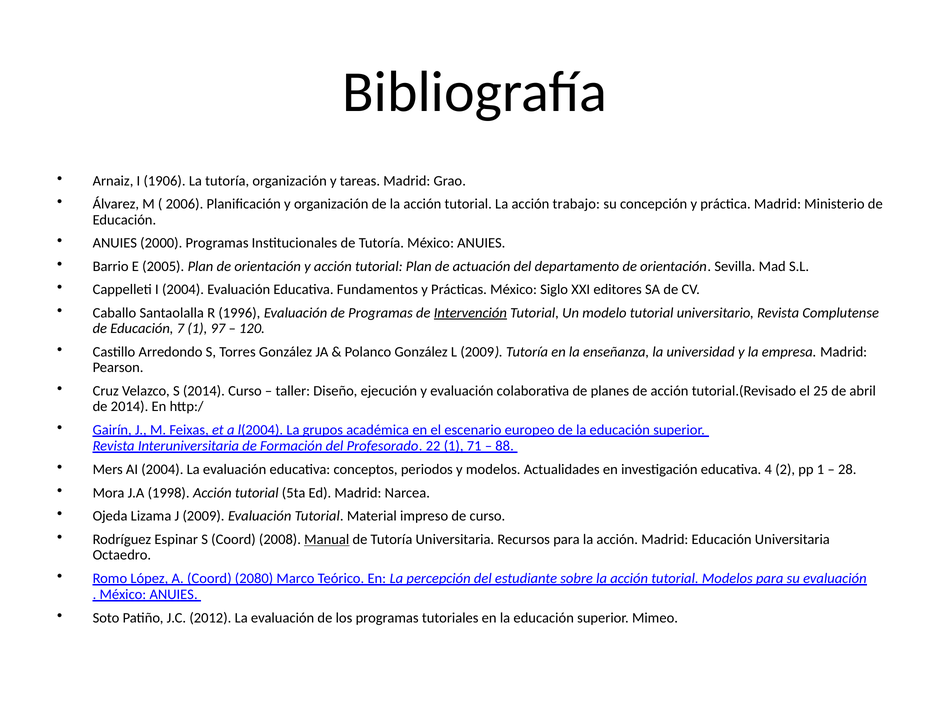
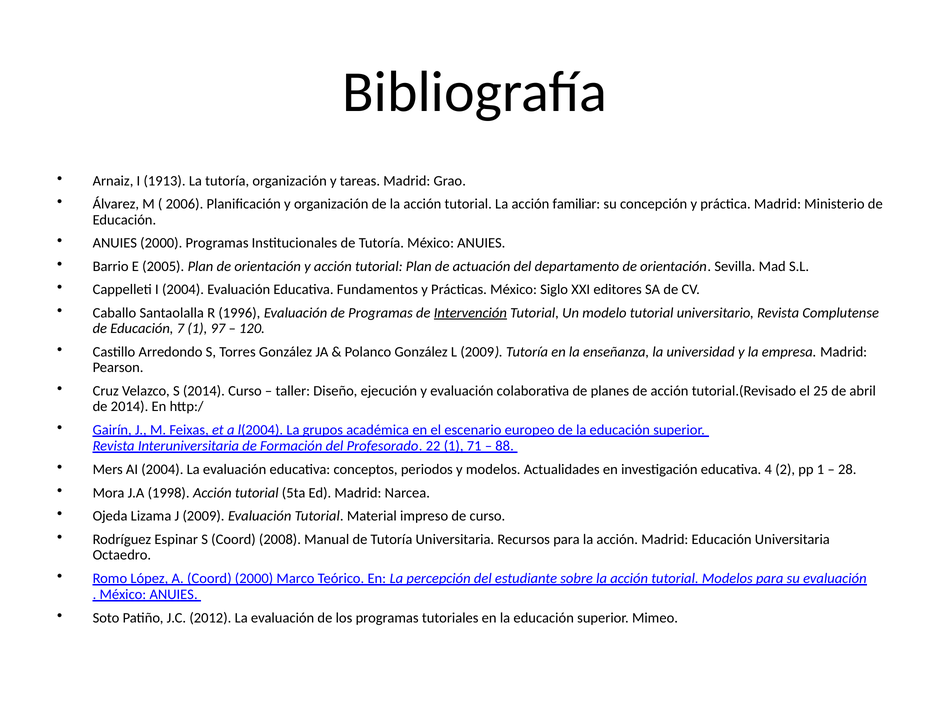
1906: 1906 -> 1913
trabajo: trabajo -> familiar
Manual underline: present -> none
Coord 2080: 2080 -> 2000
